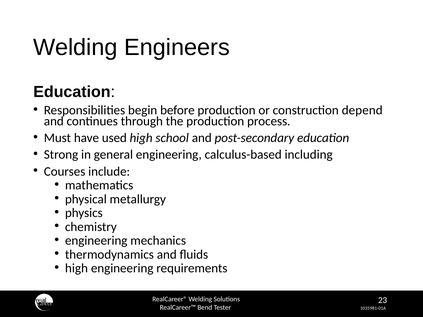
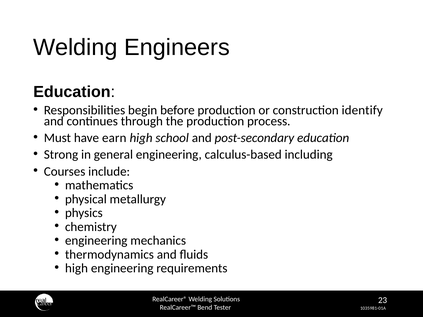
depend: depend -> identify
used: used -> earn
